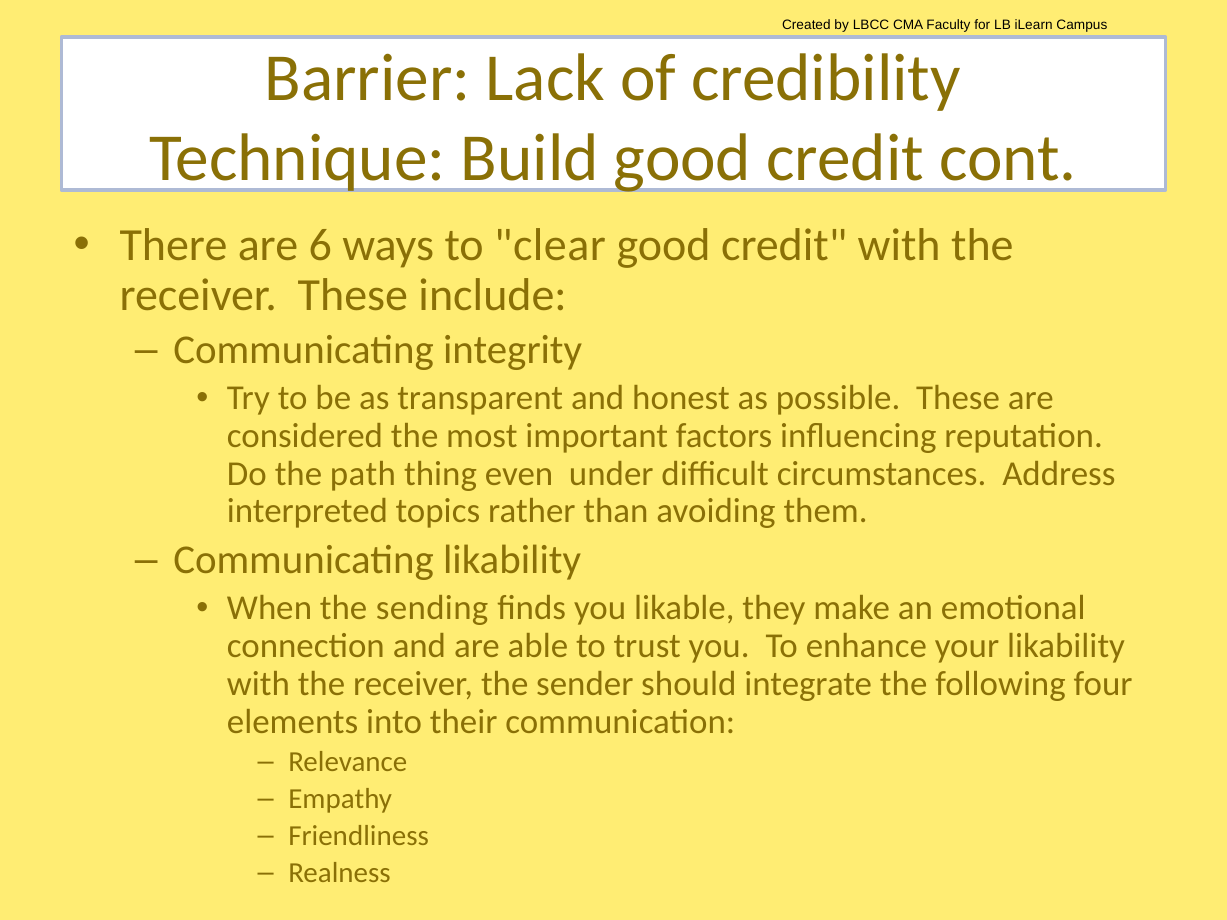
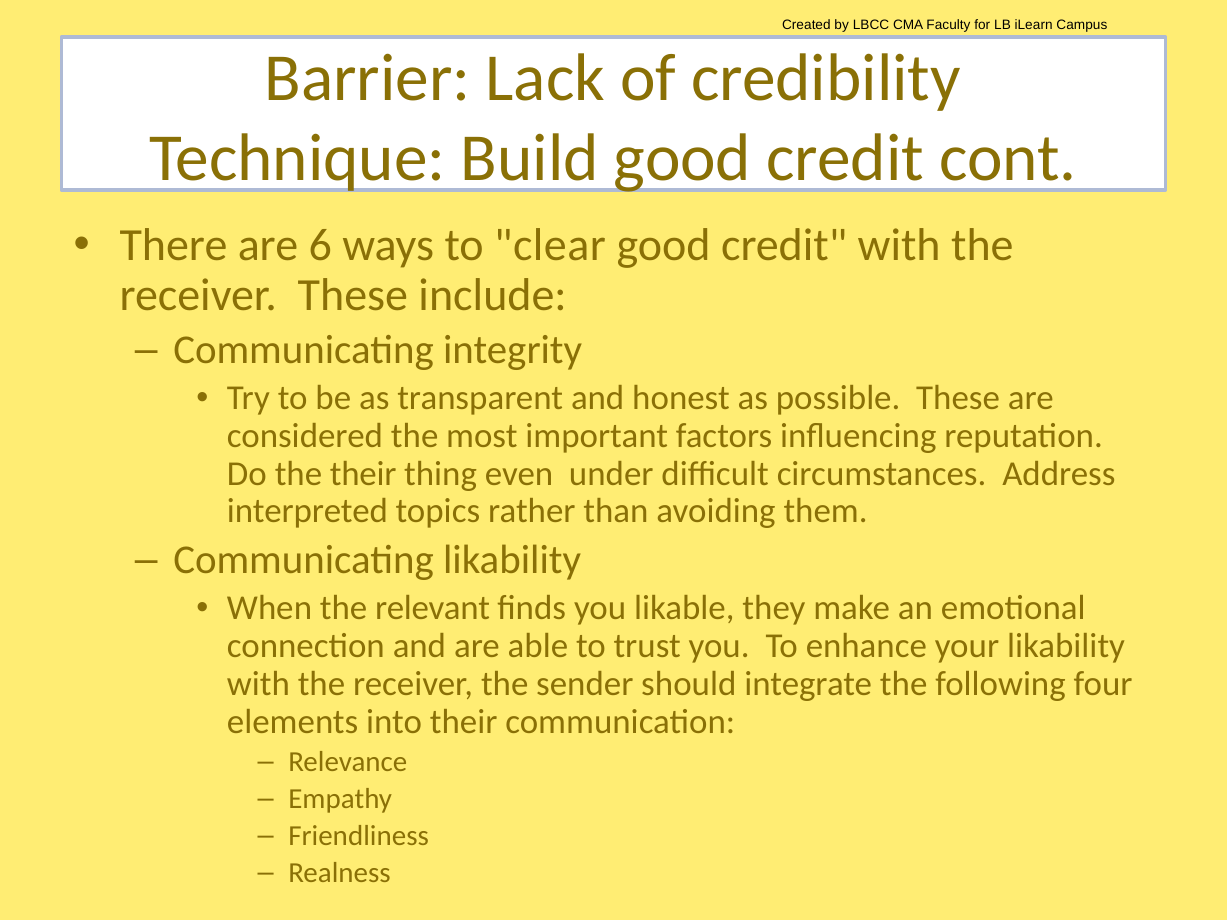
the path: path -> their
sending: sending -> relevant
